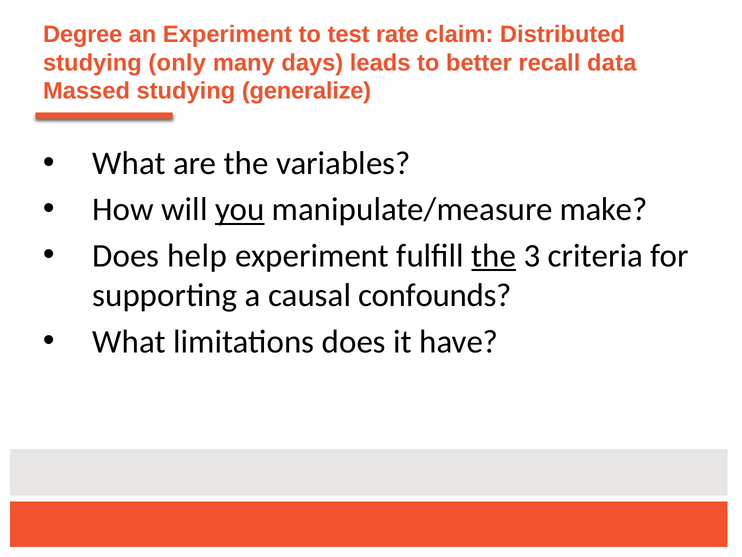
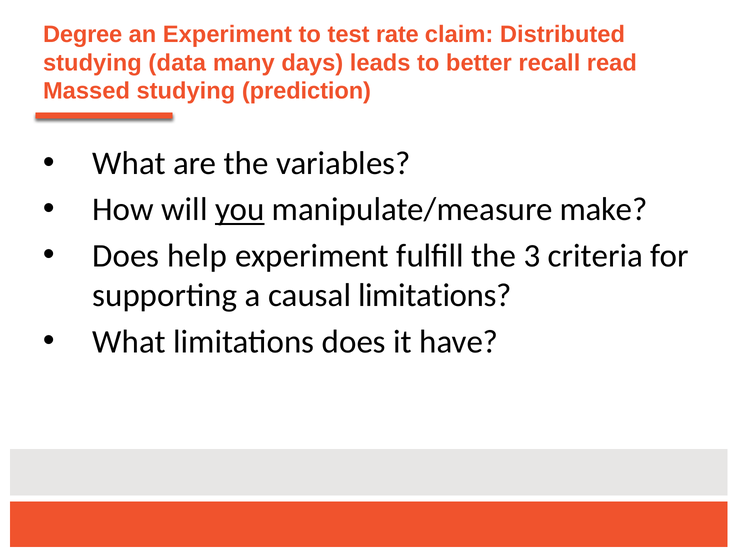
only: only -> data
data: data -> read
generalize: generalize -> prediction
the at (494, 256) underline: present -> none
causal confounds: confounds -> limitations
